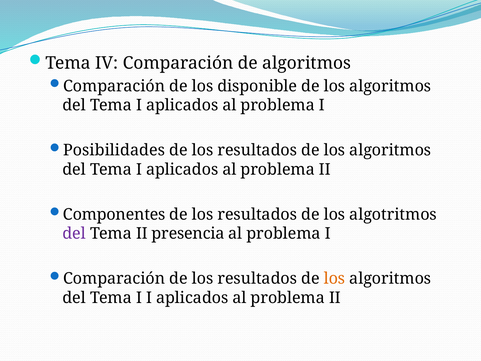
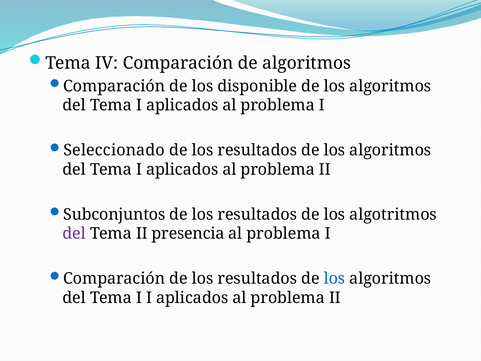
Posibilidades: Posibilidades -> Seleccionado
Componentes: Componentes -> Subconjuntos
los at (334, 278) colour: orange -> blue
